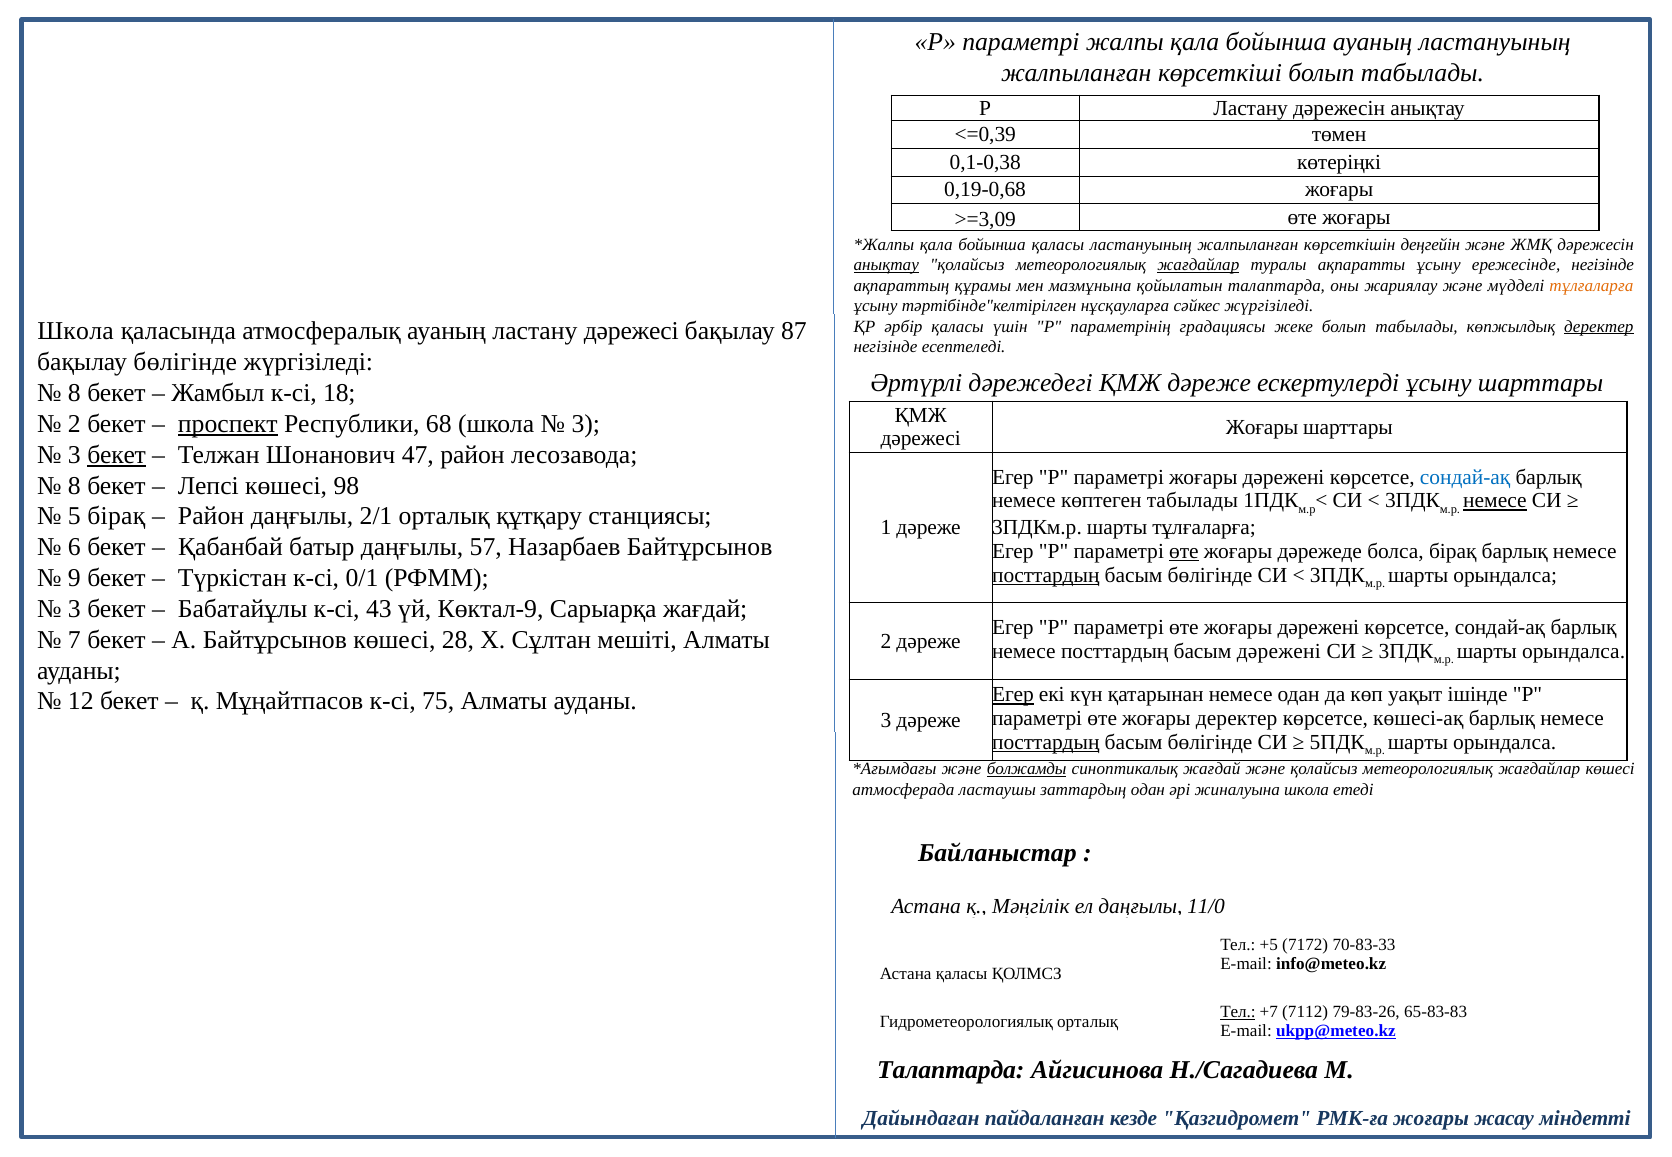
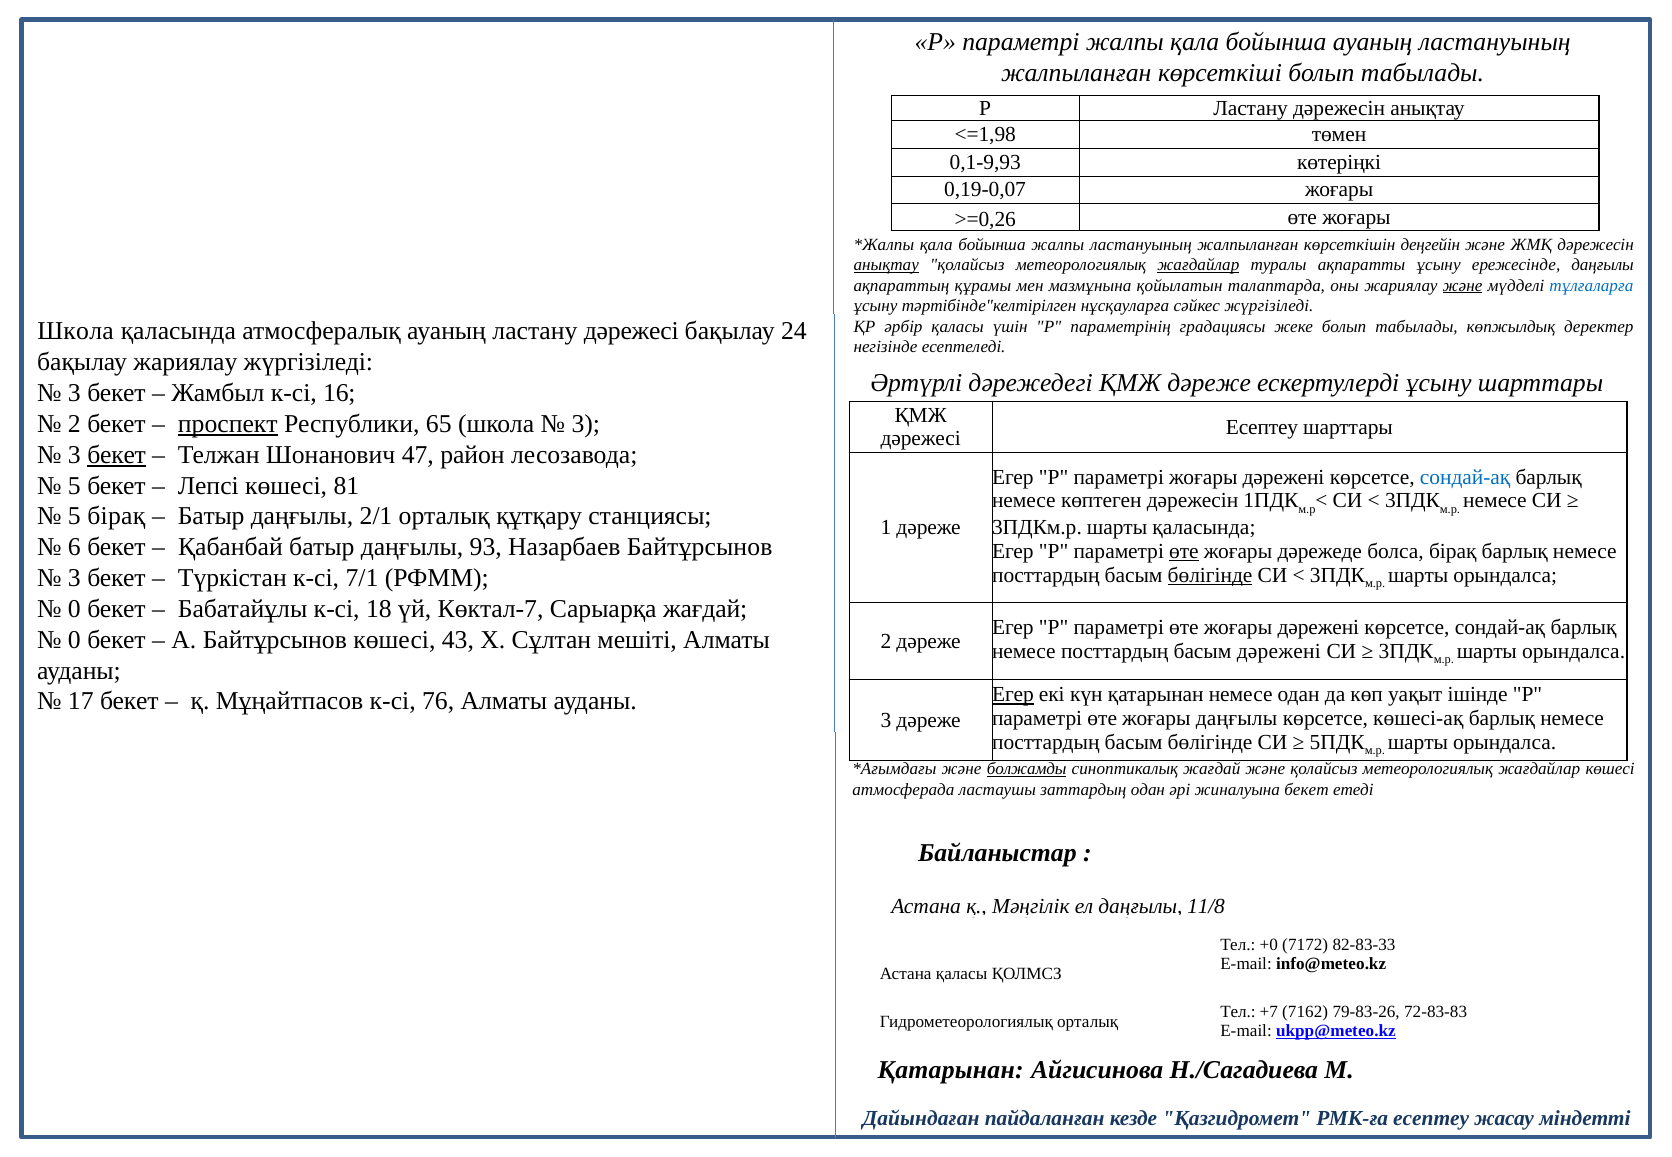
<=0,39: <=0,39 -> <=1,98
0,1-0,38: 0,1-0,38 -> 0,1-9,93
0,19-0,68: 0,19-0,68 -> 0,19-0,07
>=3,09: >=3,09 -> >=0,26
бойынша қаласы: қаласы -> жалпы
ережесінде негізінде: негізінде -> даңғылы
және at (1463, 286) underline: none -> present
тұлғаларға at (1591, 286) colour: orange -> blue
деректер at (1599, 327) underline: present -> none
87: 87 -> 24
бақылау бөлігінде: бөлігінде -> жариялау
8 at (74, 393): 8 -> 3
18: 18 -> 16
68: 68 -> 65
Жоғары at (1262, 427): Жоғары -> Есептеу
8 at (74, 486): 8 -> 5
98: 98 -> 81
көптеген табылады: табылады -> дәрежесін
немесе at (1495, 501) underline: present -> none
Район at (211, 517): Район -> Батыр
шарты тұлғаларға: тұлғаларға -> қаласында
57: 57 -> 93
посттардың at (1046, 575) underline: present -> none
бөлігінде at (1210, 575) underline: none -> present
9 at (74, 578): 9 -> 3
0/1: 0/1 -> 7/1
3 at (74, 609): 3 -> 0
43: 43 -> 18
Көктал-9: Көктал-9 -> Көктал-7
7 at (74, 640): 7 -> 0
28: 28 -> 43
12: 12 -> 17
75: 75 -> 76
жоғары деректер: деректер -> даңғылы
посттардың at (1046, 742) underline: present -> none
жиналуына школа: школа -> бекет
11/0: 11/0 -> 11/8
+5: +5 -> +0
70-83-33: 70-83-33 -> 82-83-33
Тел at (1238, 1013) underline: present -> none
7112: 7112 -> 7162
65-83-83: 65-83-83 -> 72-83-83
Талаптарда at (951, 1070): Талаптарда -> Қатарынан
РМК-ға жоғары: жоғары -> есептеу
